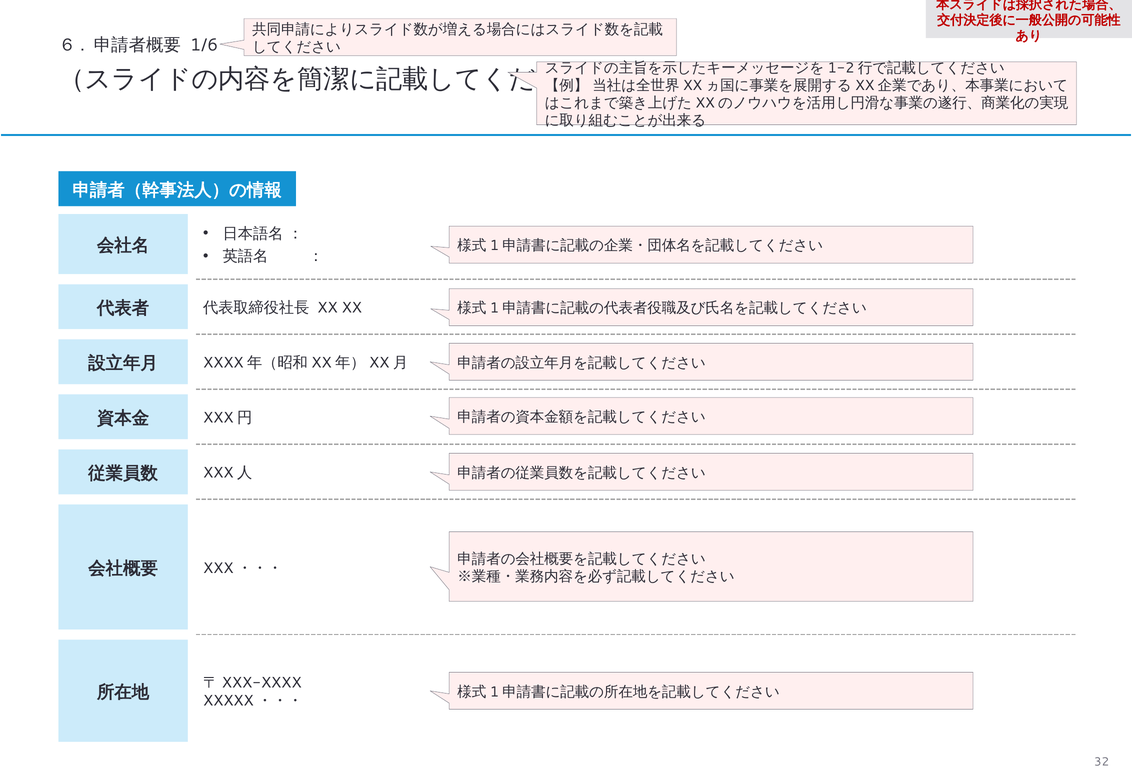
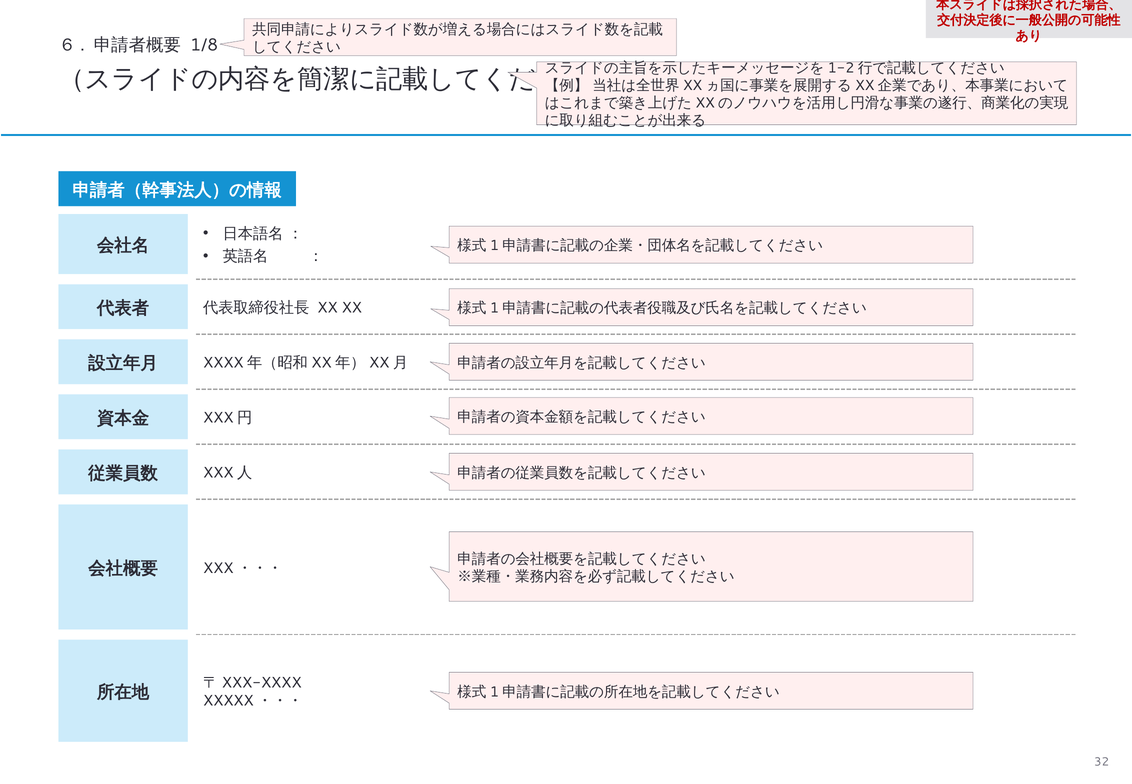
1/6: 1/6 -> 1/8
